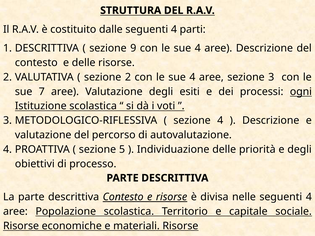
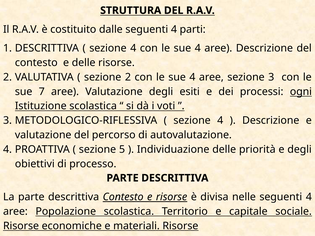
9 at (133, 48): 9 -> 4
